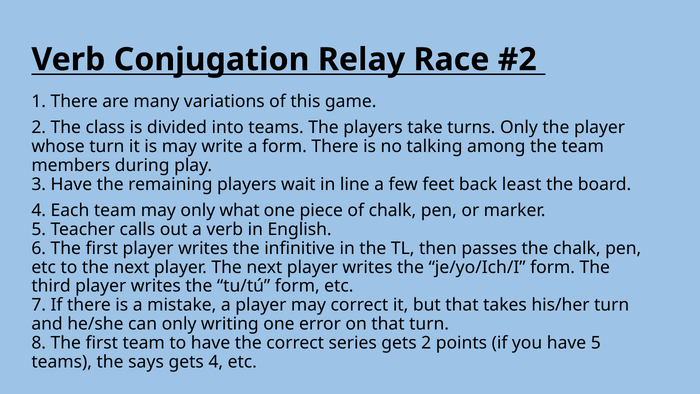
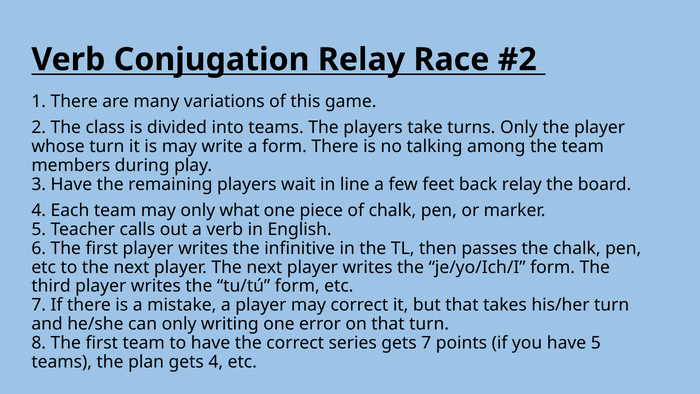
back least: least -> relay
gets 2: 2 -> 7
says: says -> plan
